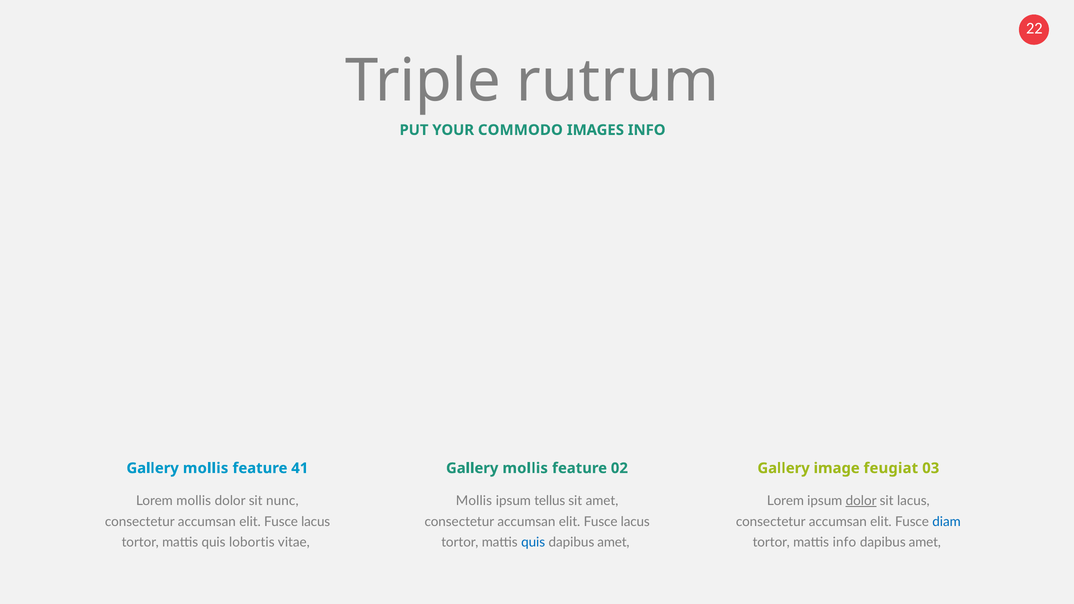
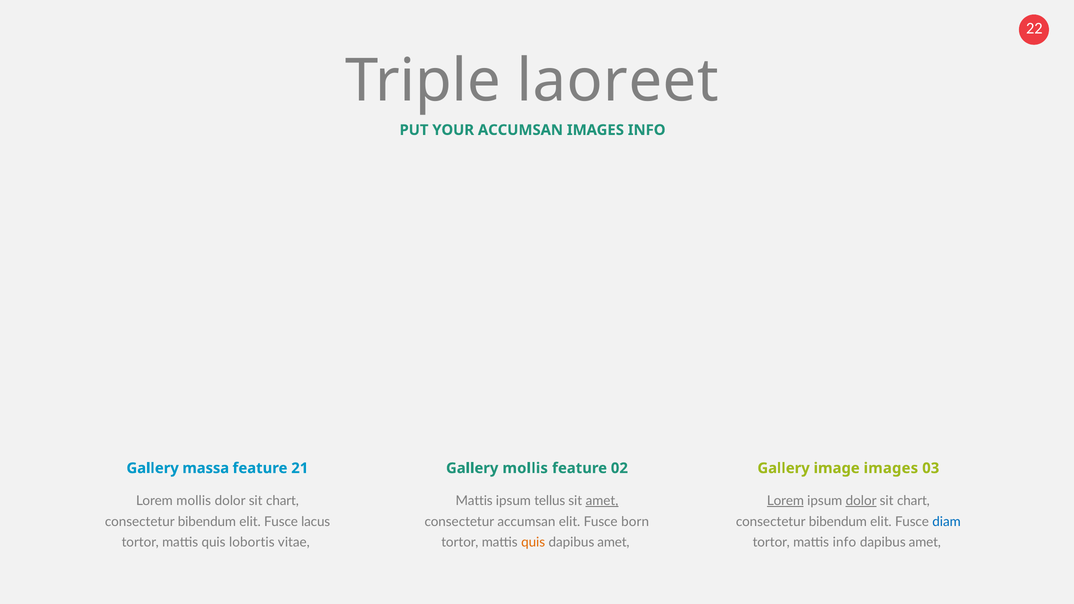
rutrum: rutrum -> laoreet
YOUR COMMODO: COMMODO -> ACCUMSAN
mollis at (206, 468): mollis -> massa
41: 41 -> 21
image feugiat: feugiat -> images
nunc at (282, 501): nunc -> chart
Mollis at (474, 501): Mollis -> Mattis
amet at (602, 501) underline: none -> present
Lorem at (785, 501) underline: none -> present
lacus at (913, 501): lacus -> chart
accumsan at (207, 522): accumsan -> bibendum
lacus at (635, 522): lacus -> born
accumsan at (838, 522): accumsan -> bibendum
quis at (533, 543) colour: blue -> orange
